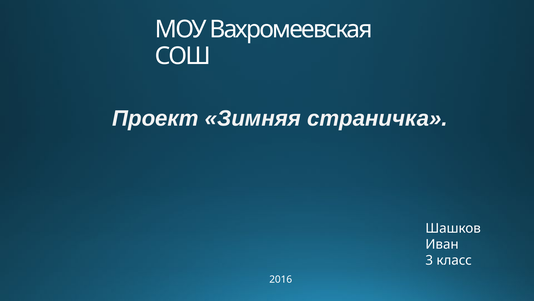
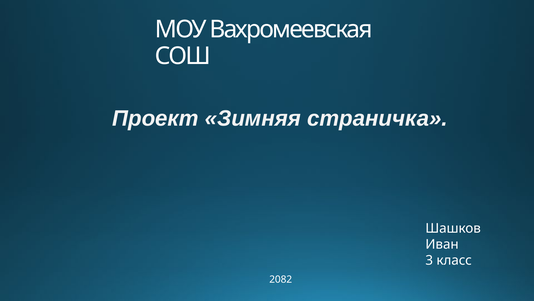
2016: 2016 -> 2082
